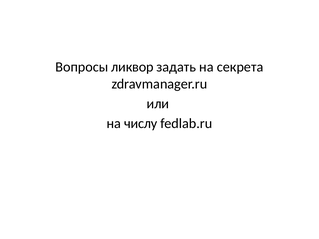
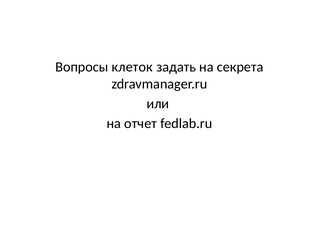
ликвор: ликвор -> клеток
числу: числу -> отчет
